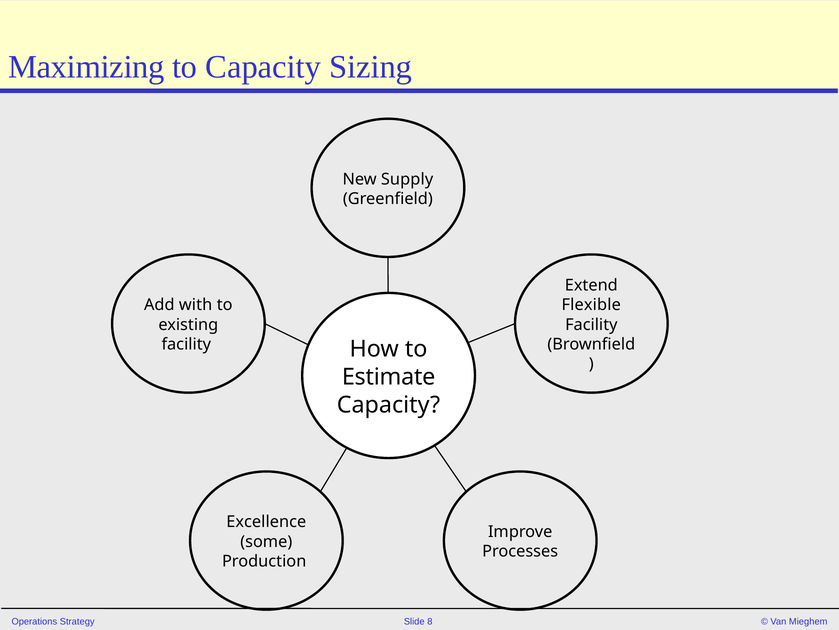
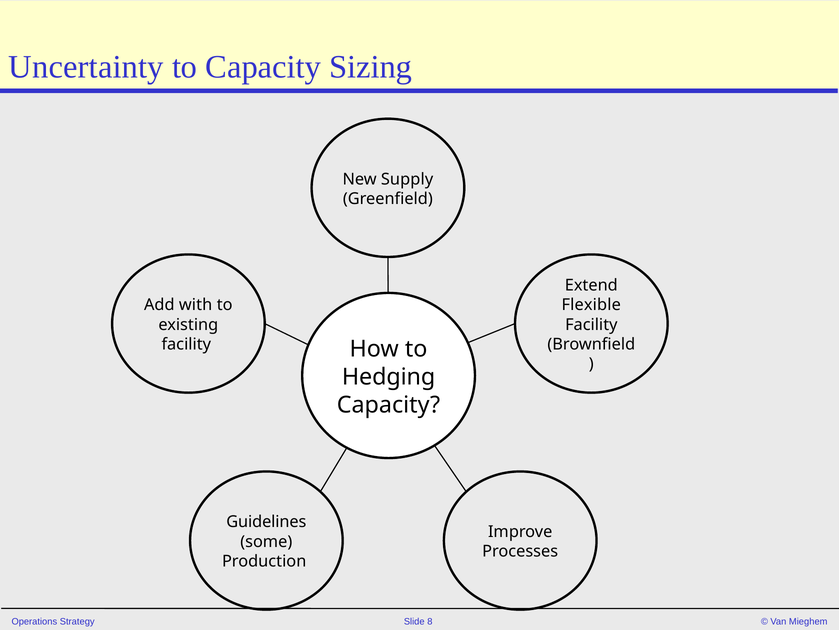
Maximizing: Maximizing -> Uncertainty
Estimate: Estimate -> Hedging
Excellence: Excellence -> Guidelines
